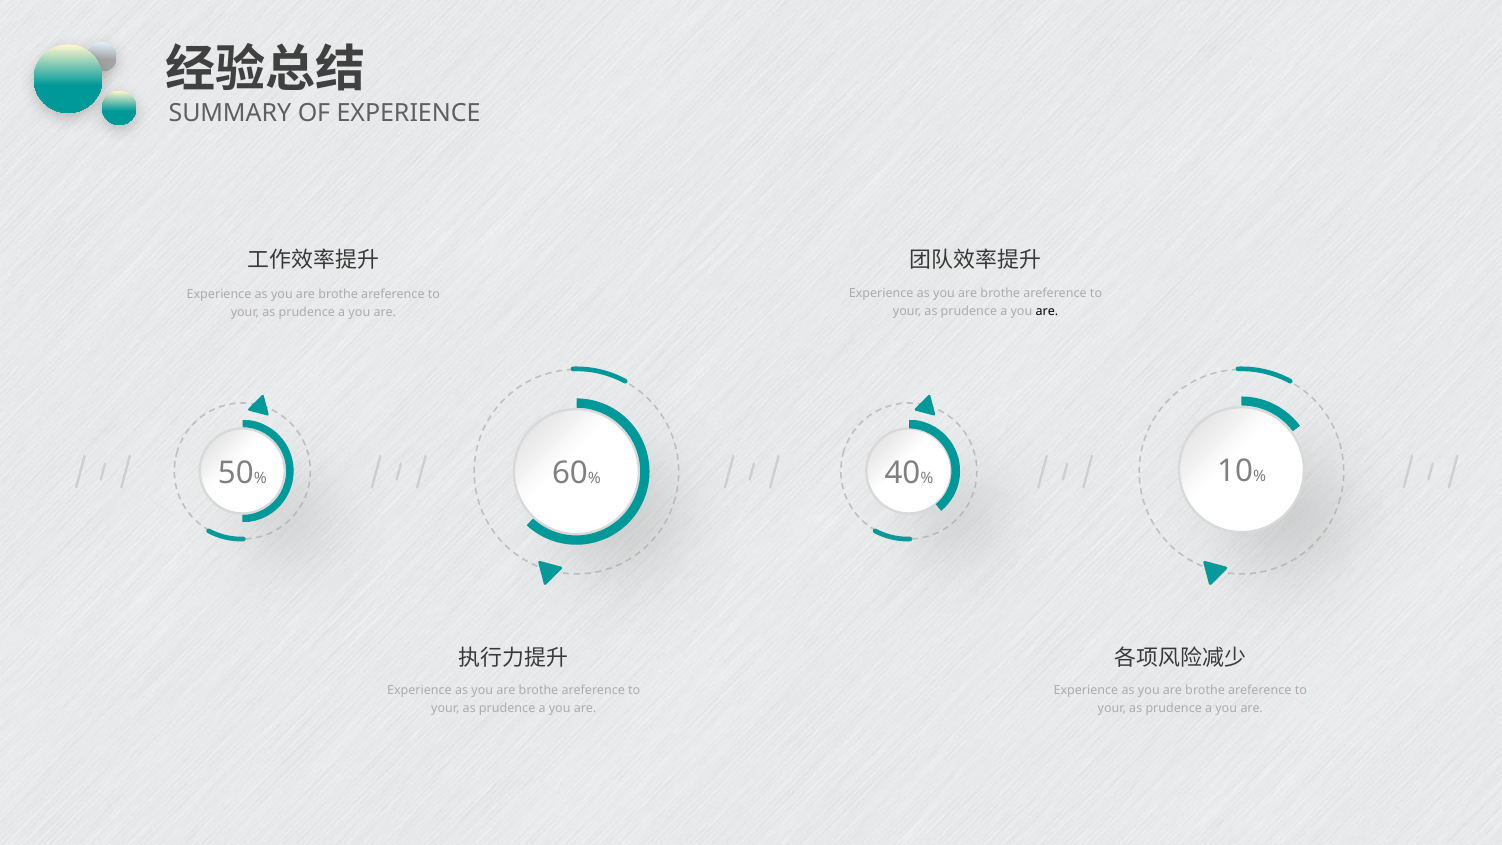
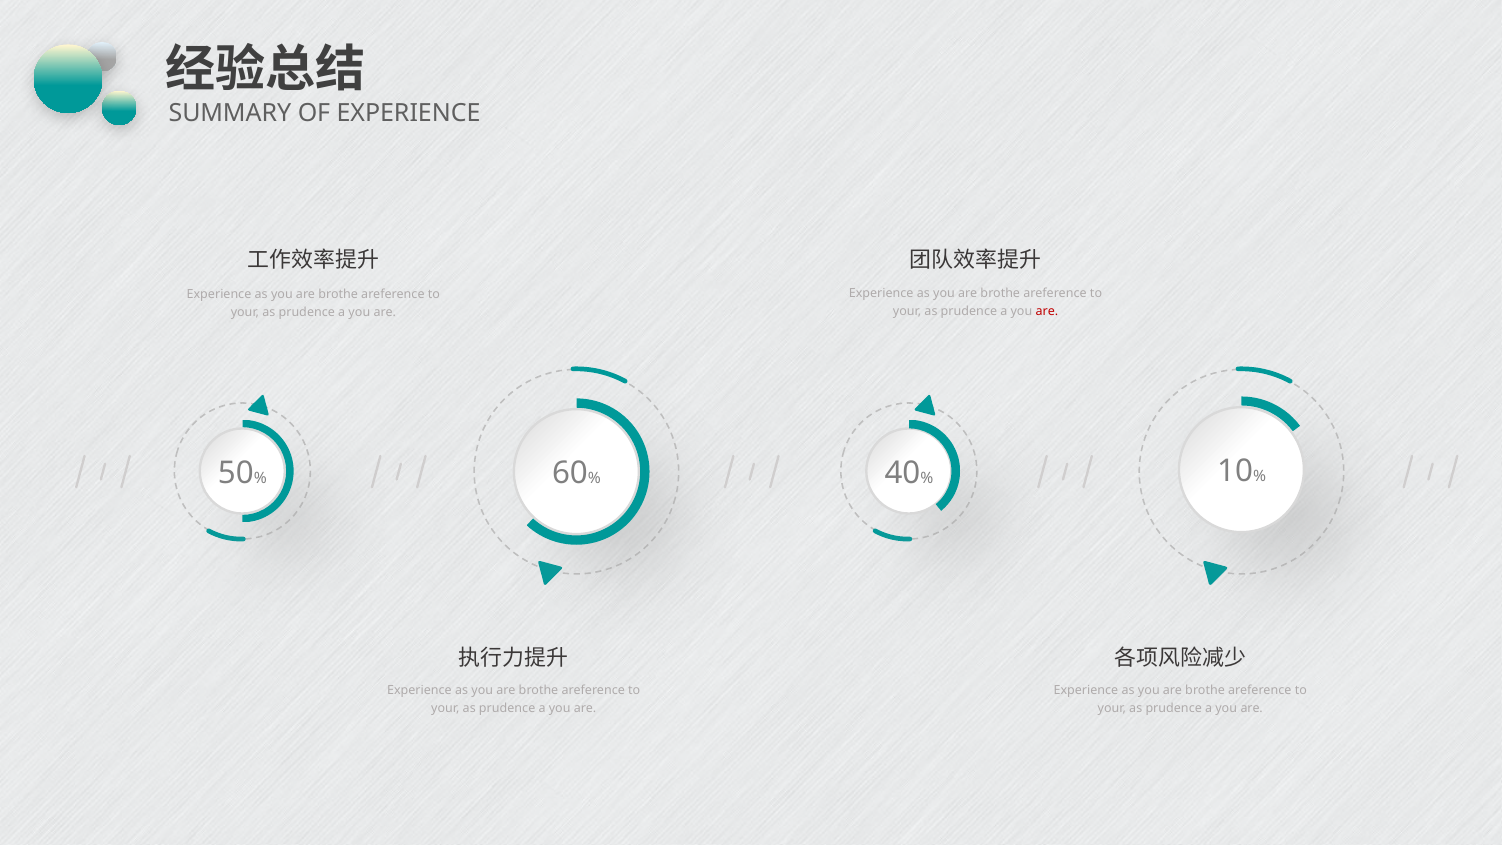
are at (1047, 311) colour: black -> red
